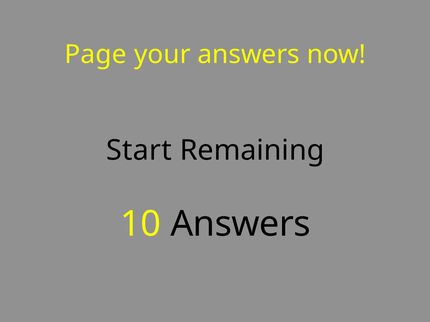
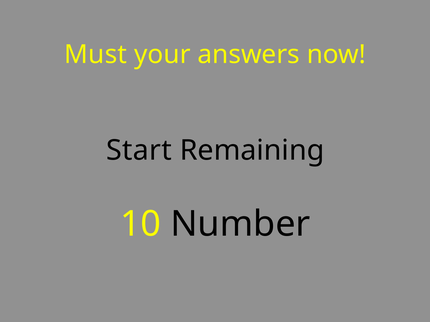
Page: Page -> Must
10 Answers: Answers -> Number
